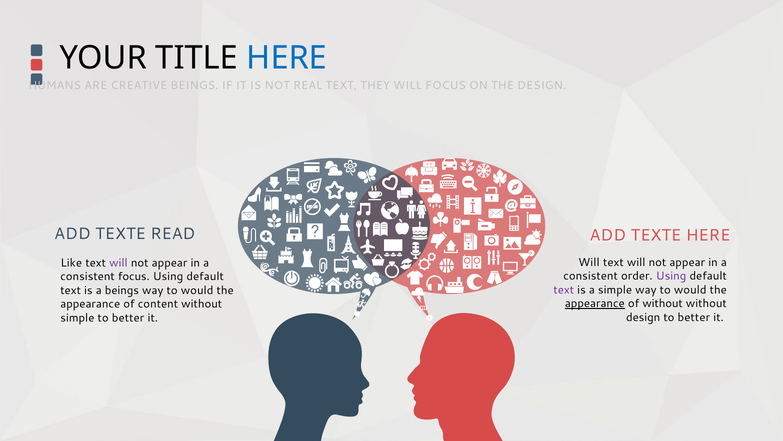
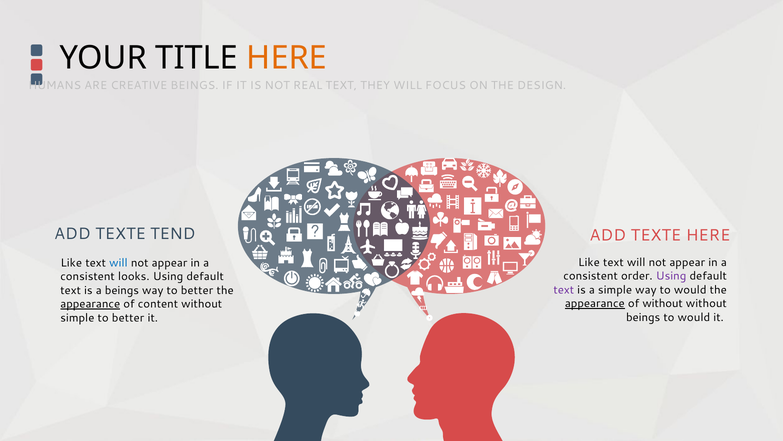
HERE at (287, 58) colour: blue -> orange
READ: READ -> TEND
Will at (589, 262): Will -> Like
will at (118, 263) colour: purple -> blue
consistent focus: focus -> looks
would at (197, 290): would -> better
appearance at (90, 304) underline: none -> present
design at (643, 317): design -> beings
better at (694, 317): better -> would
